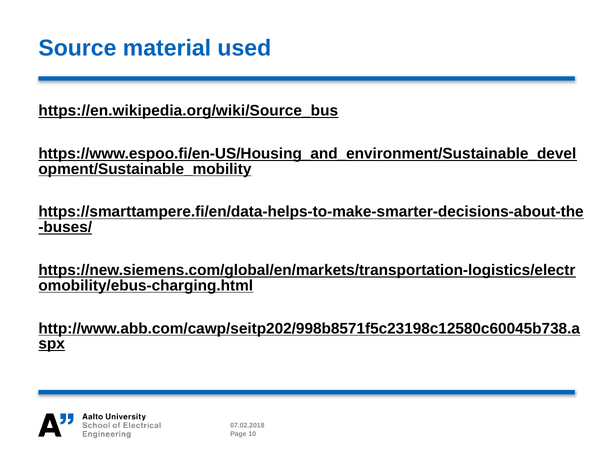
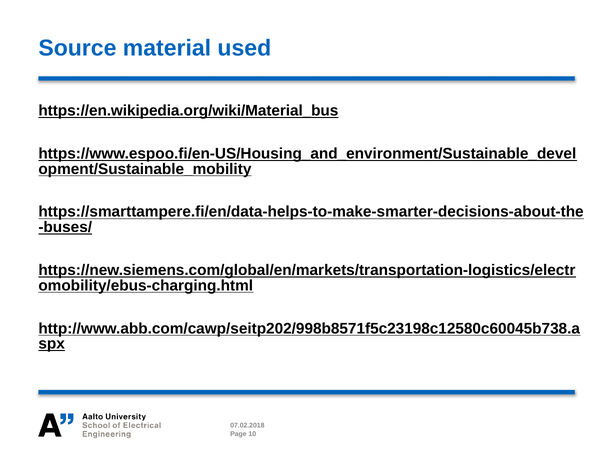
https://en.wikipedia.org/wiki/Source_bus: https://en.wikipedia.org/wiki/Source_bus -> https://en.wikipedia.org/wiki/Material_bus
